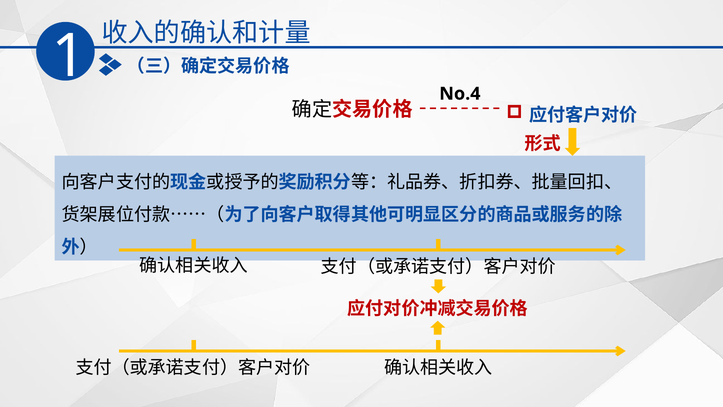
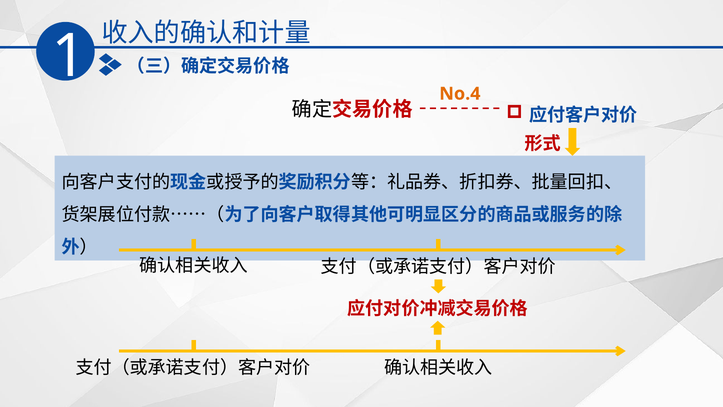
No.4 colour: black -> orange
